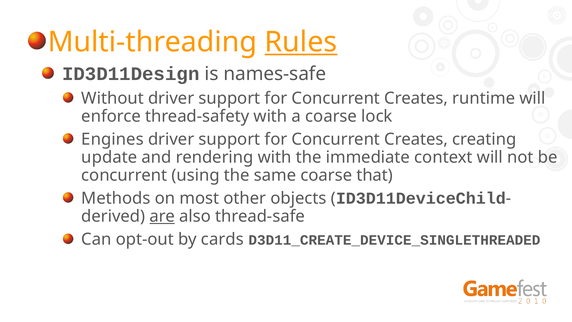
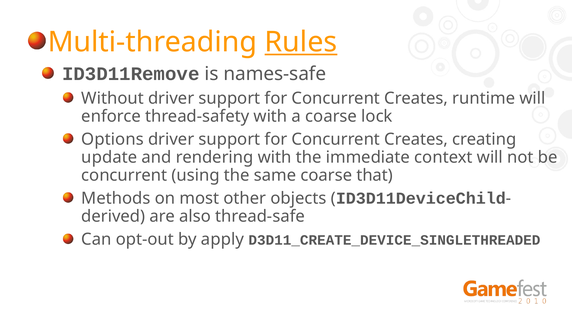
ID3D11Design: ID3D11Design -> ID3D11Remove
Engines: Engines -> Options
are underline: present -> none
cards: cards -> apply
